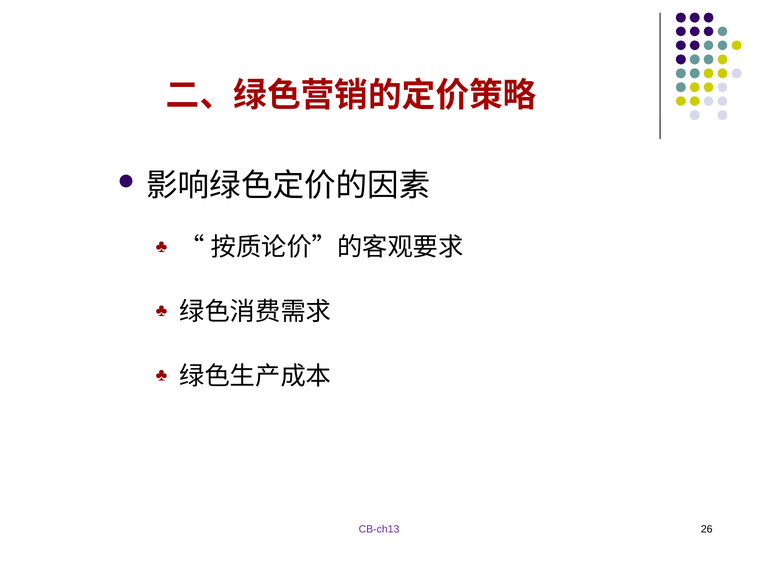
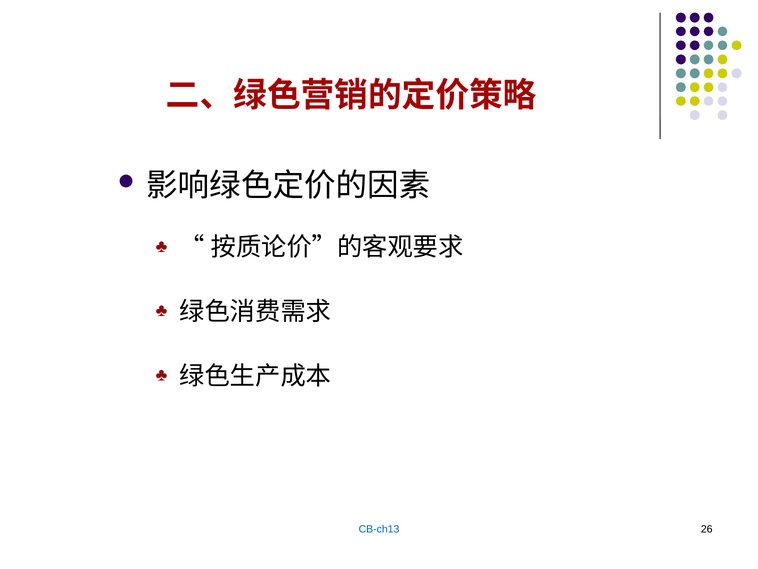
CB-ch13 colour: purple -> blue
